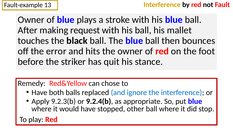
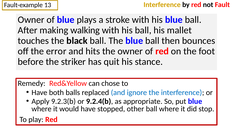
request: request -> walking
